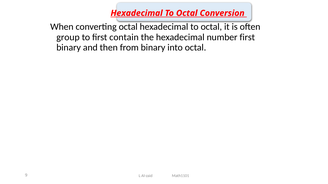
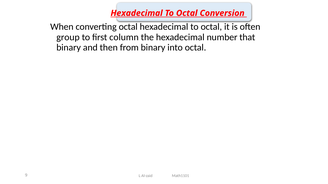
contain: contain -> column
number first: first -> that
